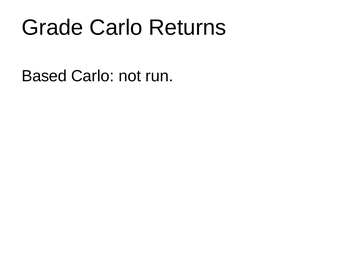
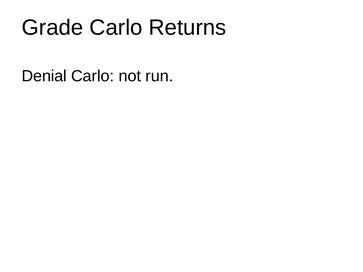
Based: Based -> Denial
